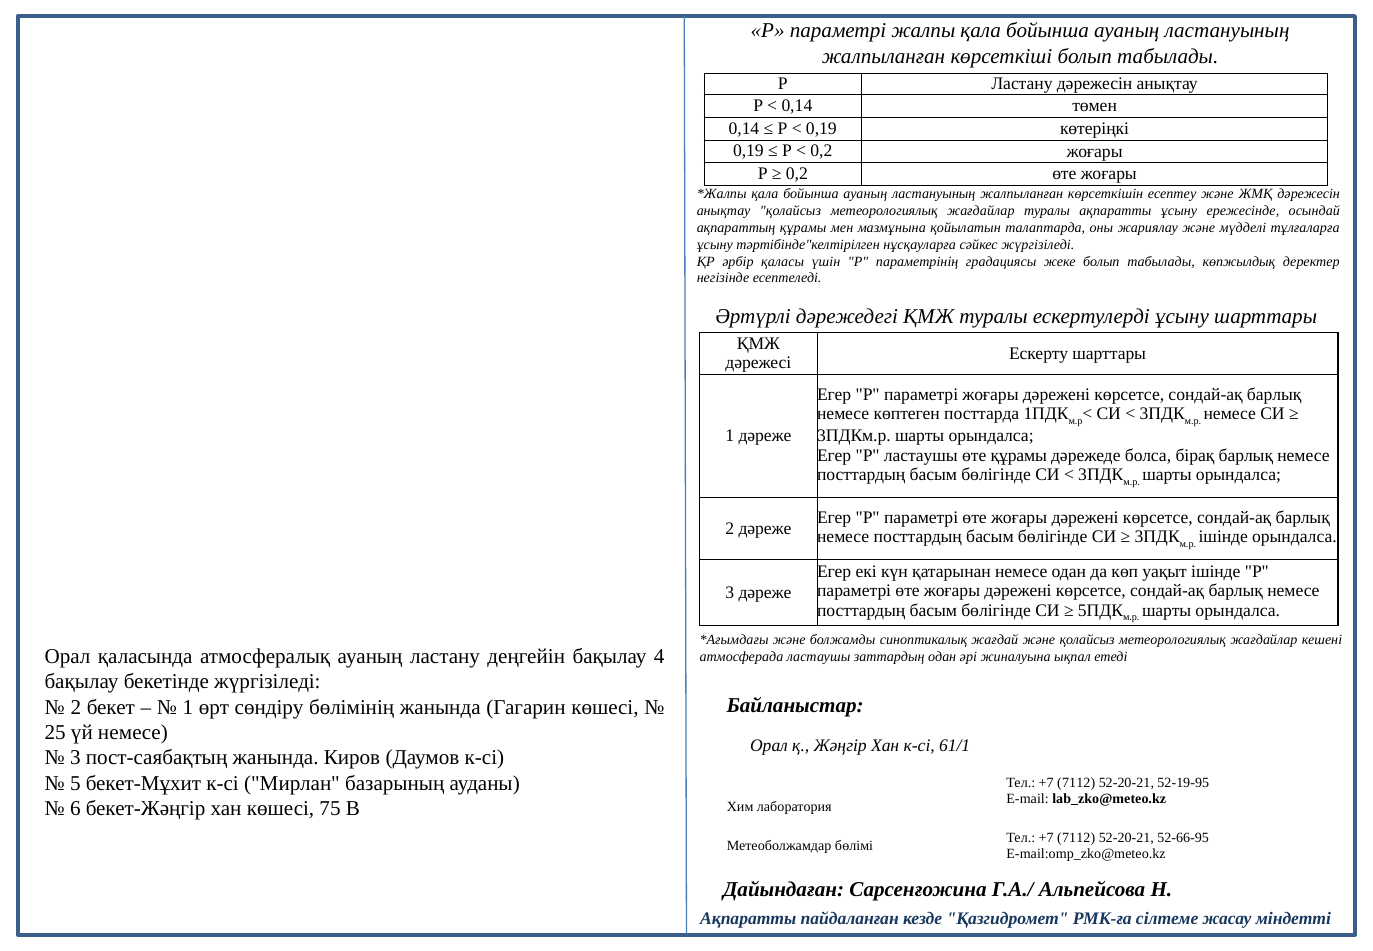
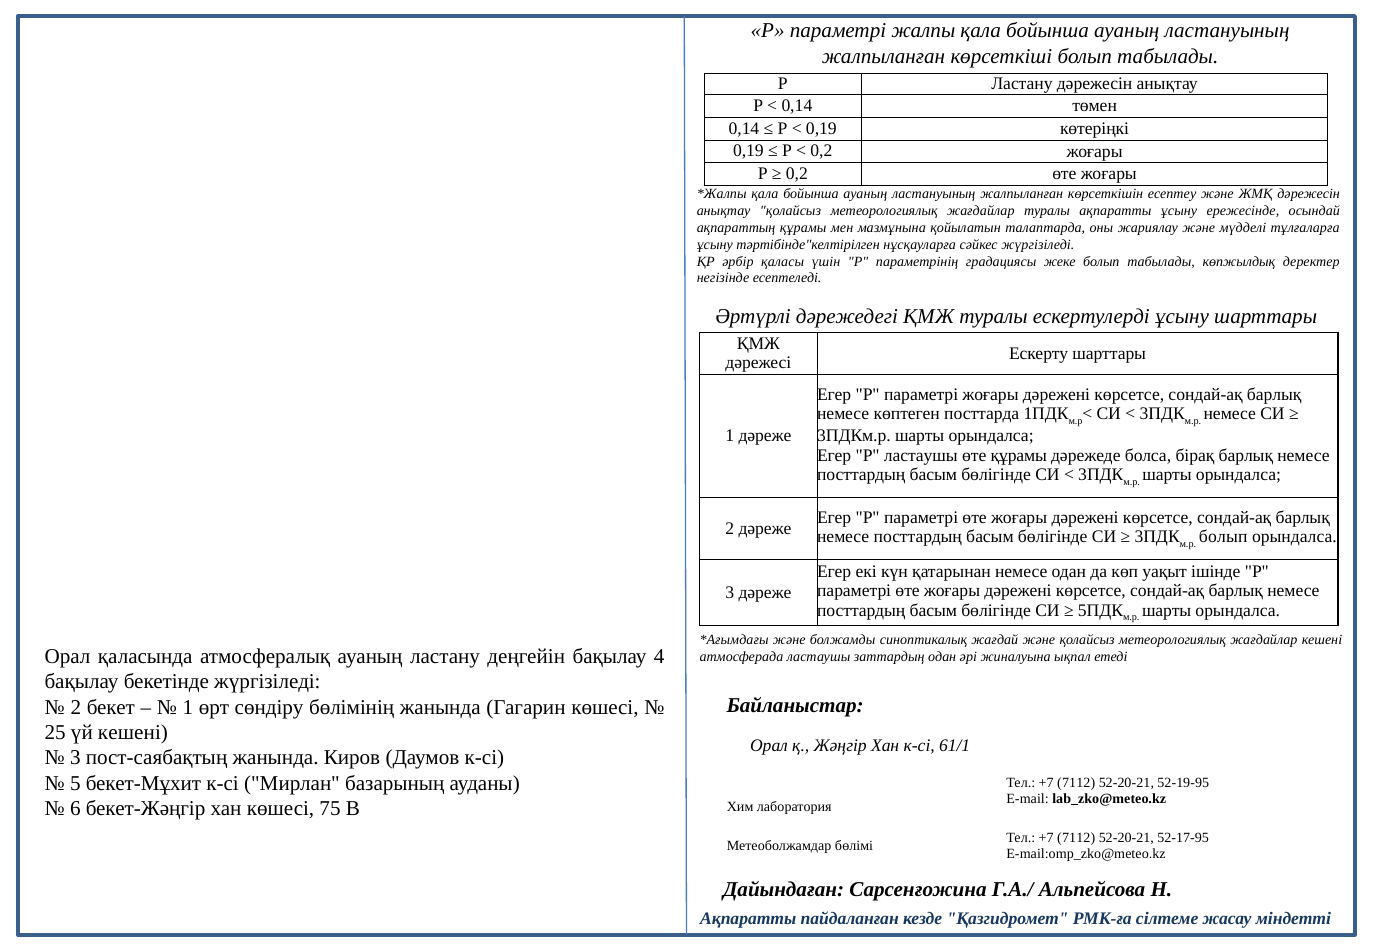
ішінде at (1223, 537): ішінде -> болып
үй немесе: немесе -> кешені
52-66-95: 52-66-95 -> 52-17-95
